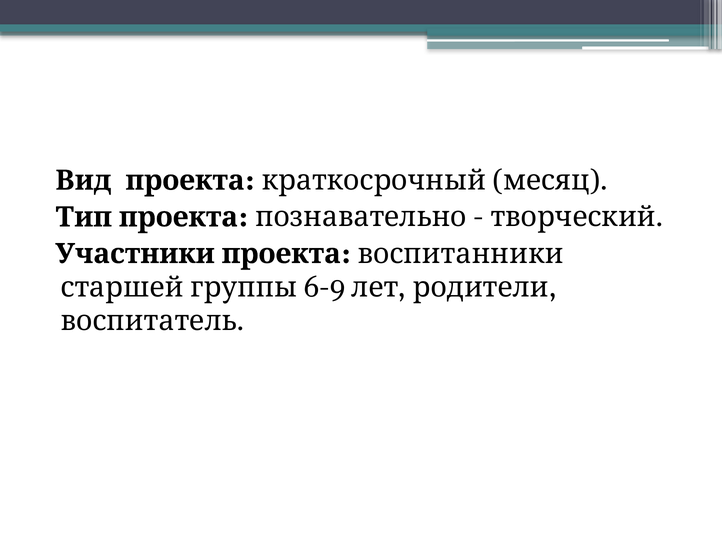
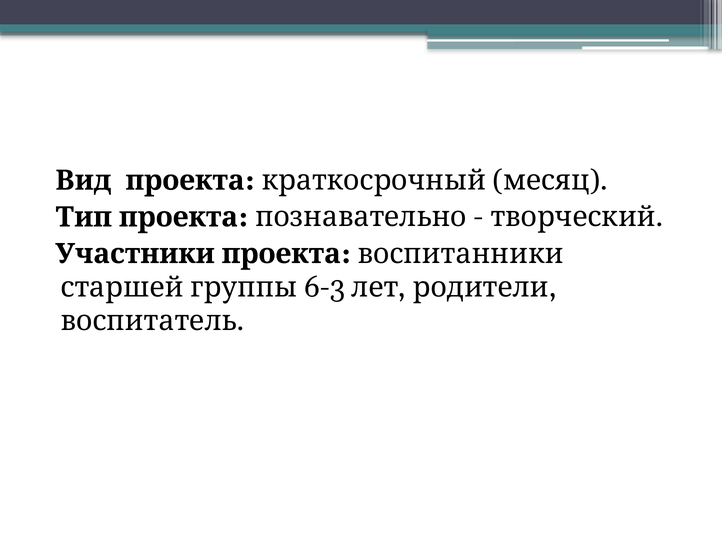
6-9: 6-9 -> 6-3
